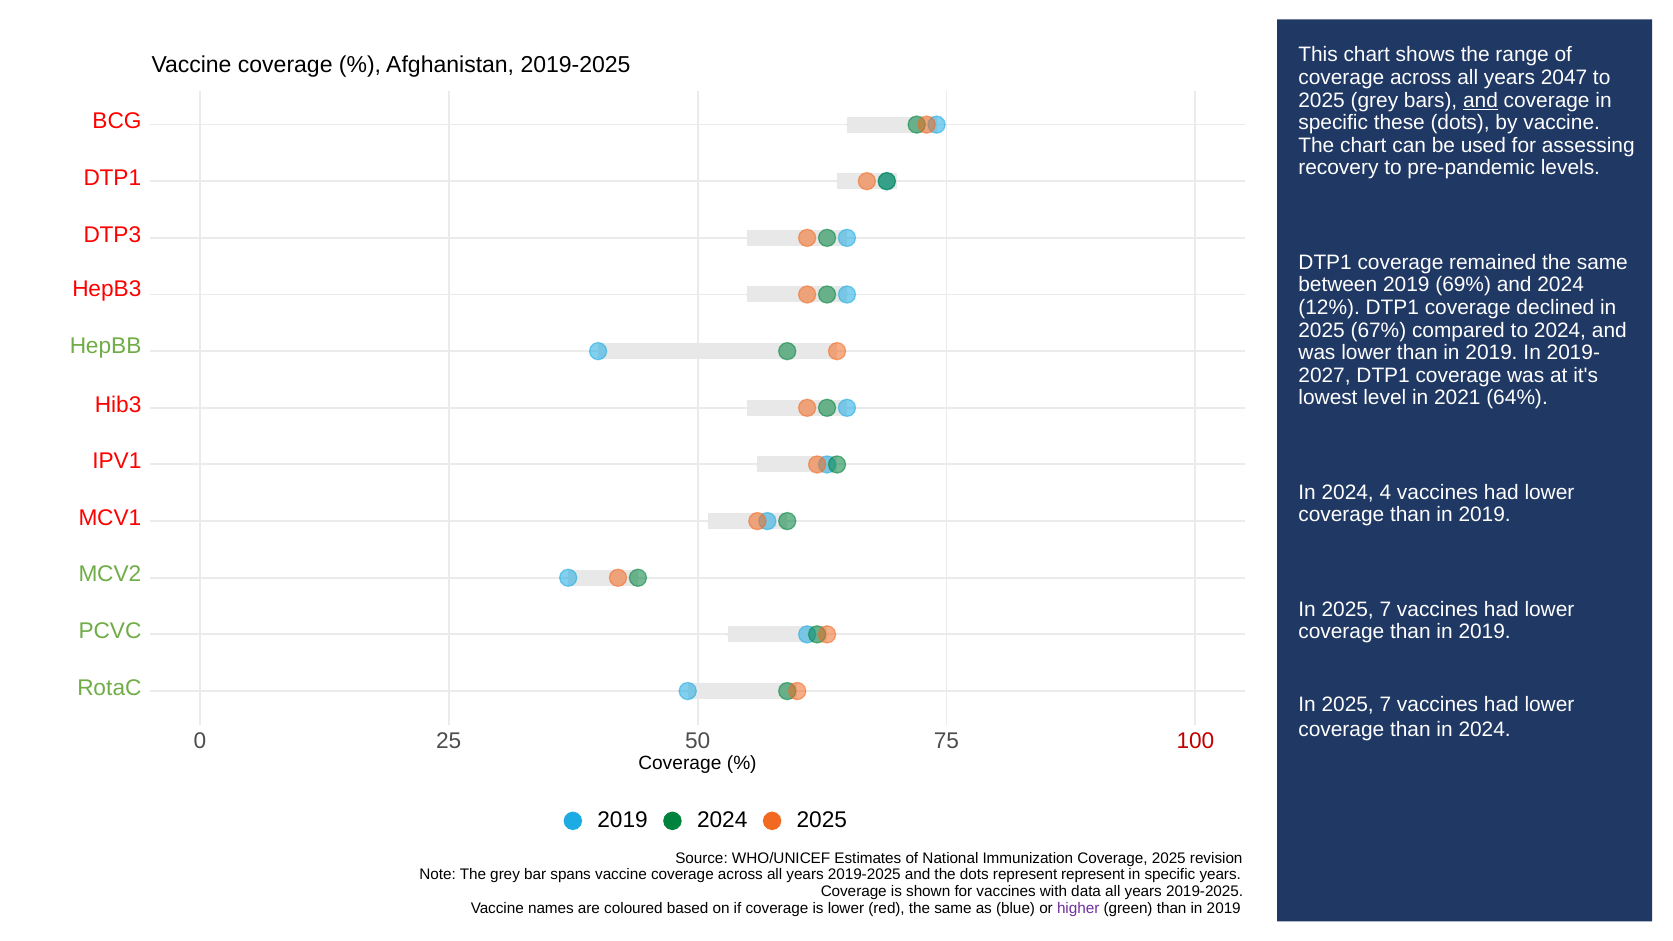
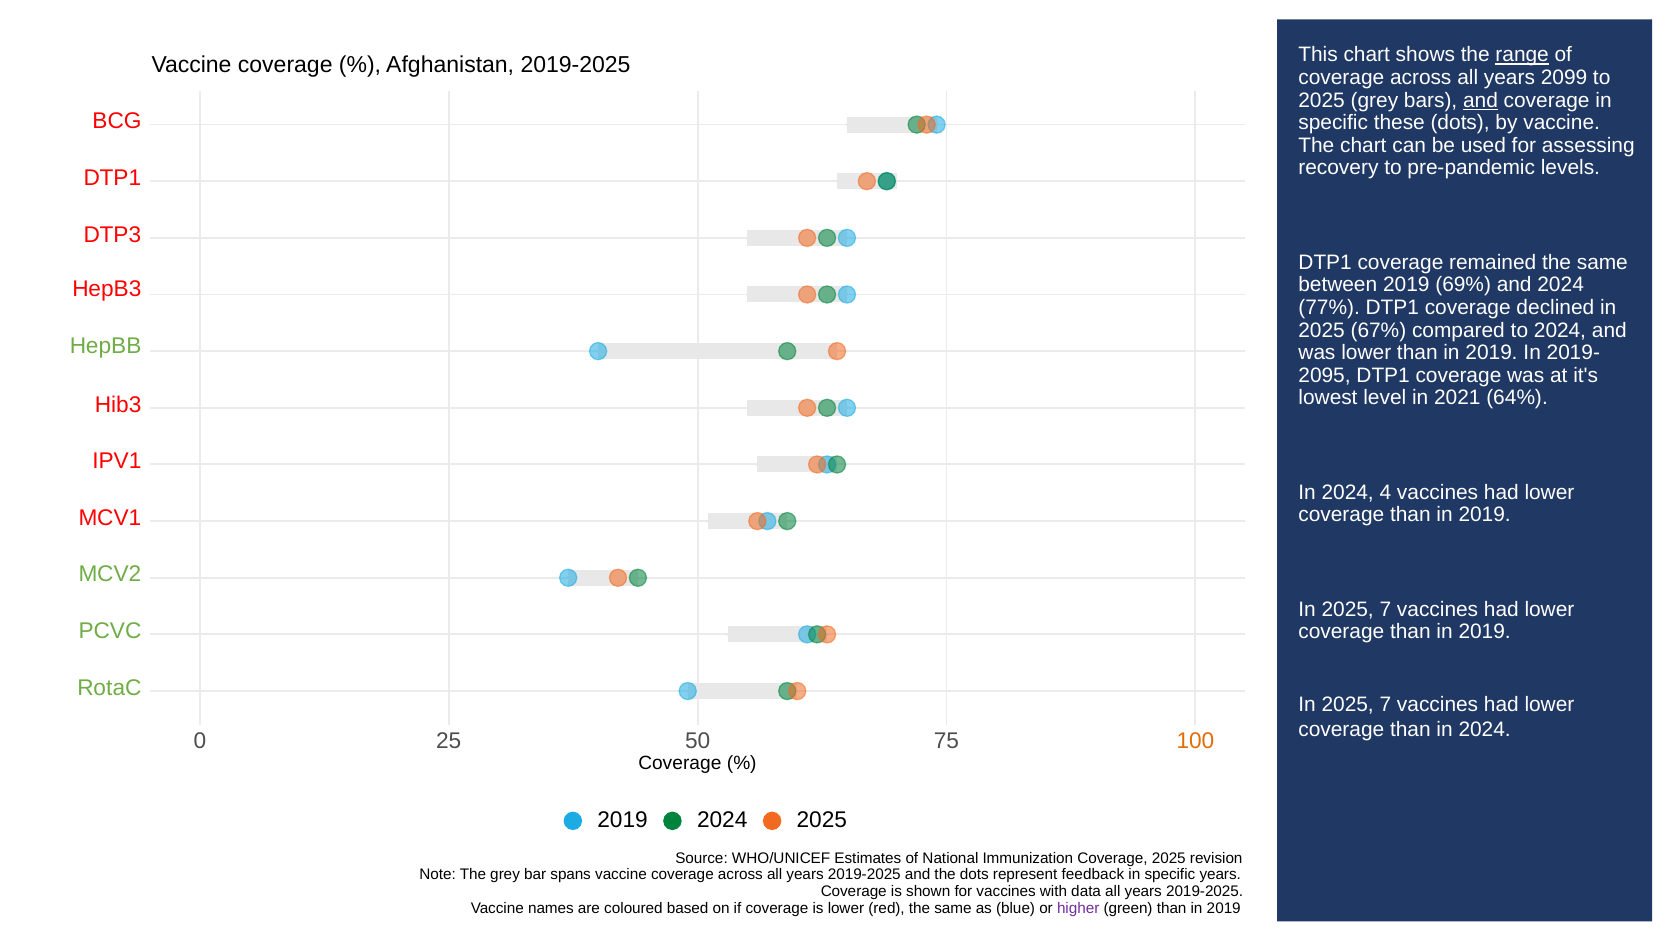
range underline: none -> present
2047: 2047 -> 2099
12%: 12% -> 77%
2027: 2027 -> 2095
100 colour: red -> orange
represent represent: represent -> feedback
